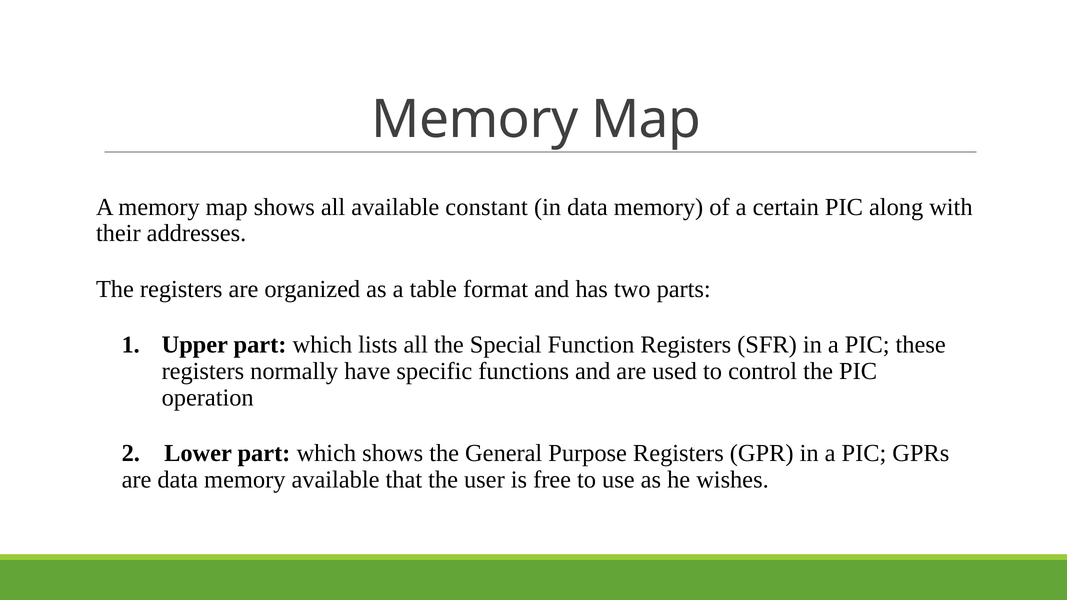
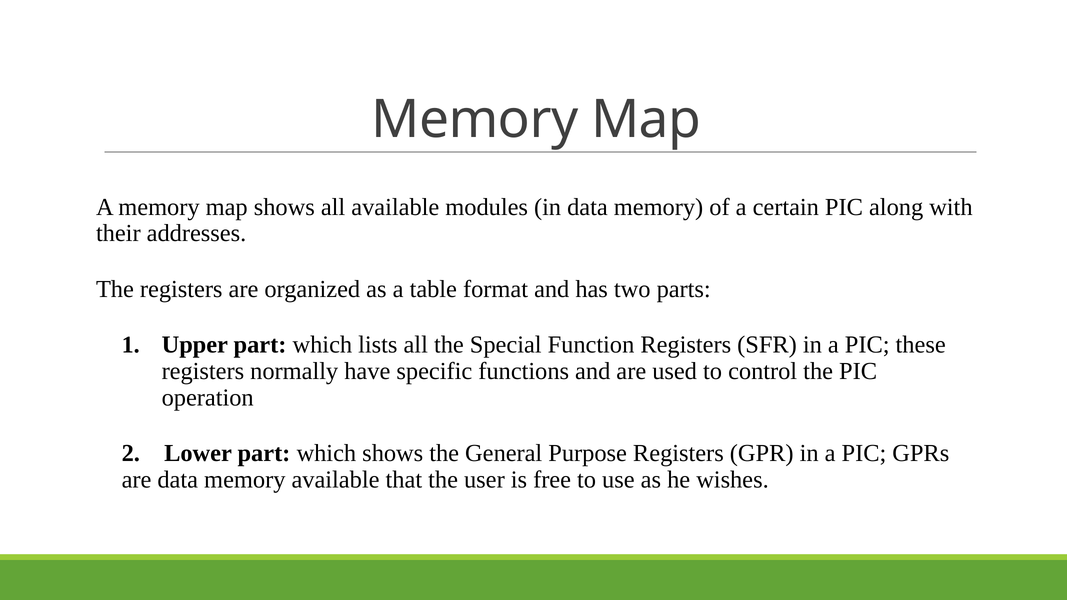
constant: constant -> modules
